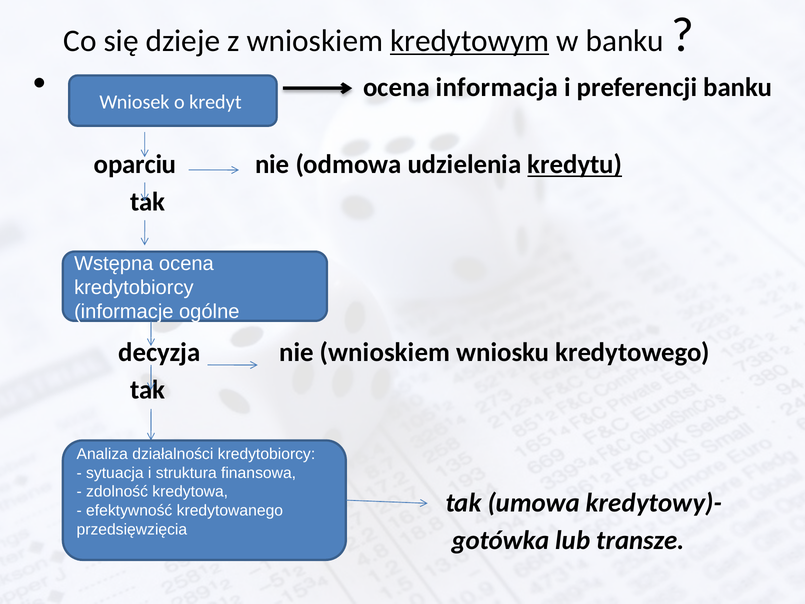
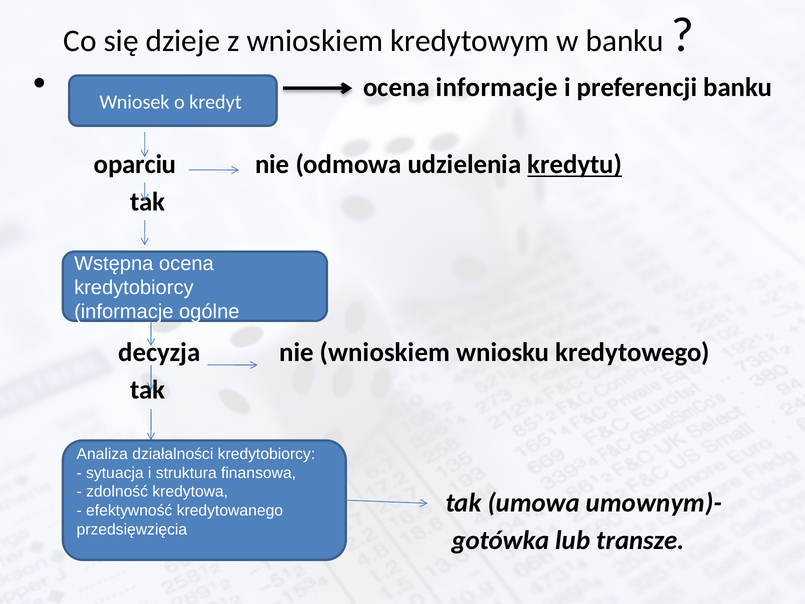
kredytowym underline: present -> none
ocena informacja: informacja -> informacje
kredytowy)-: kredytowy)- -> umownym)-
